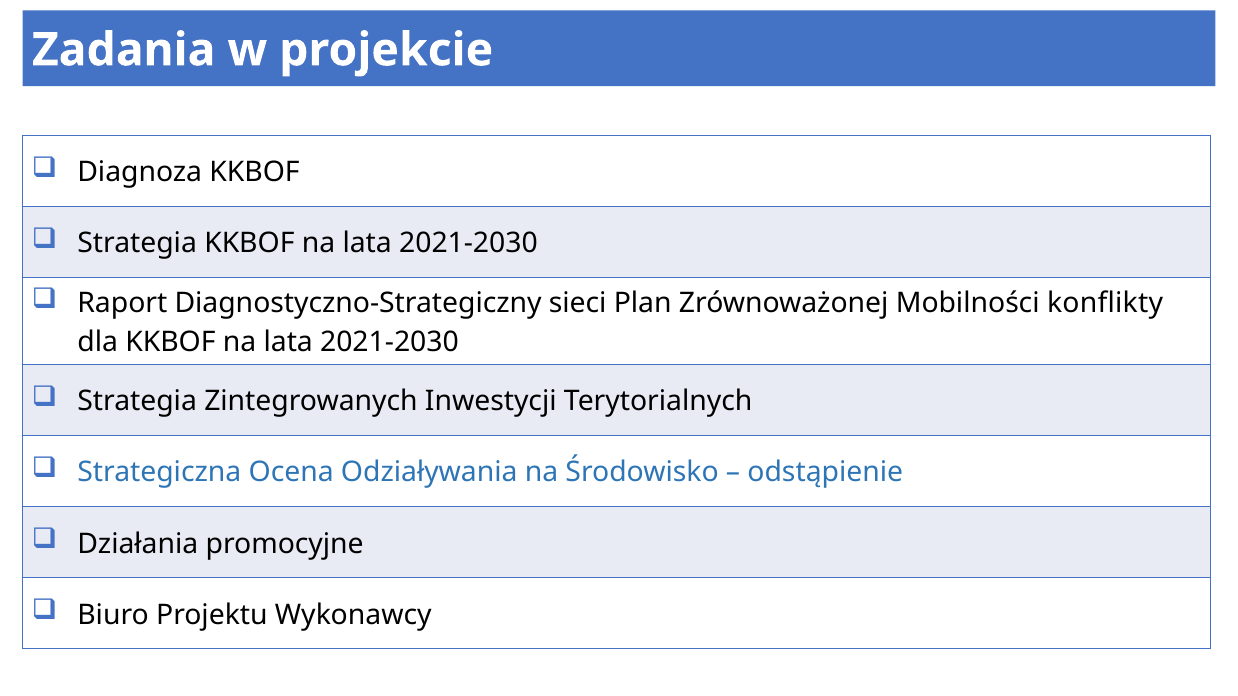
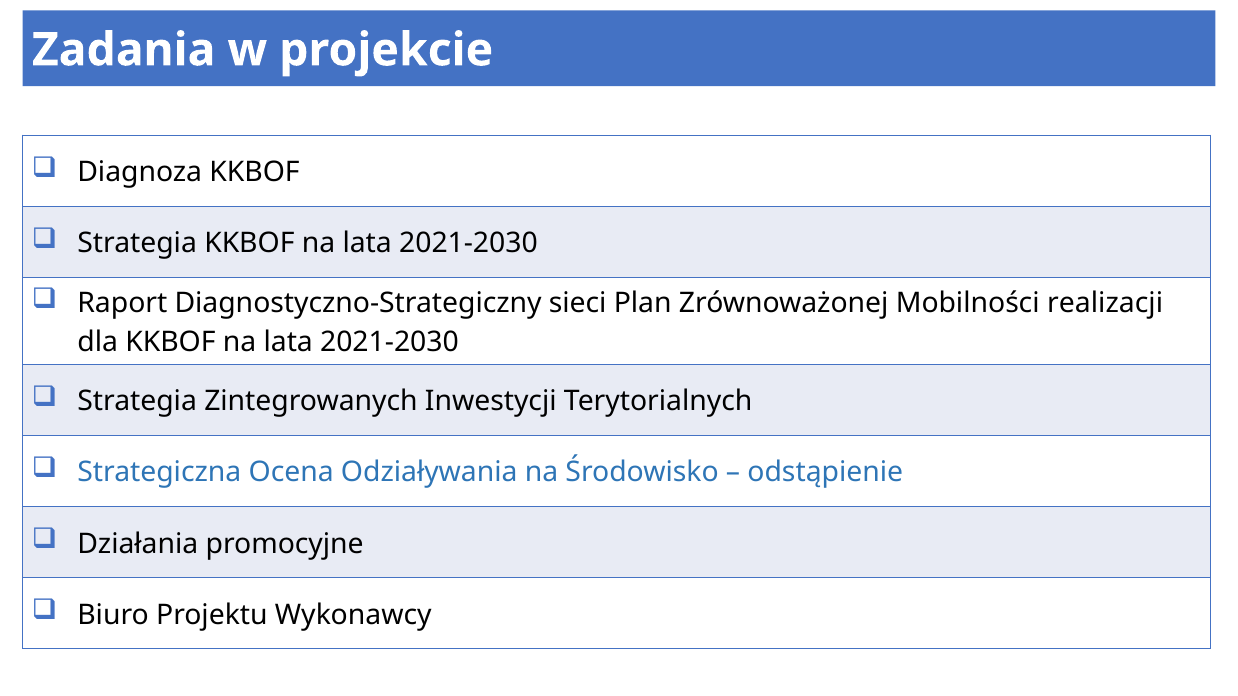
konflikty: konflikty -> realizacji
